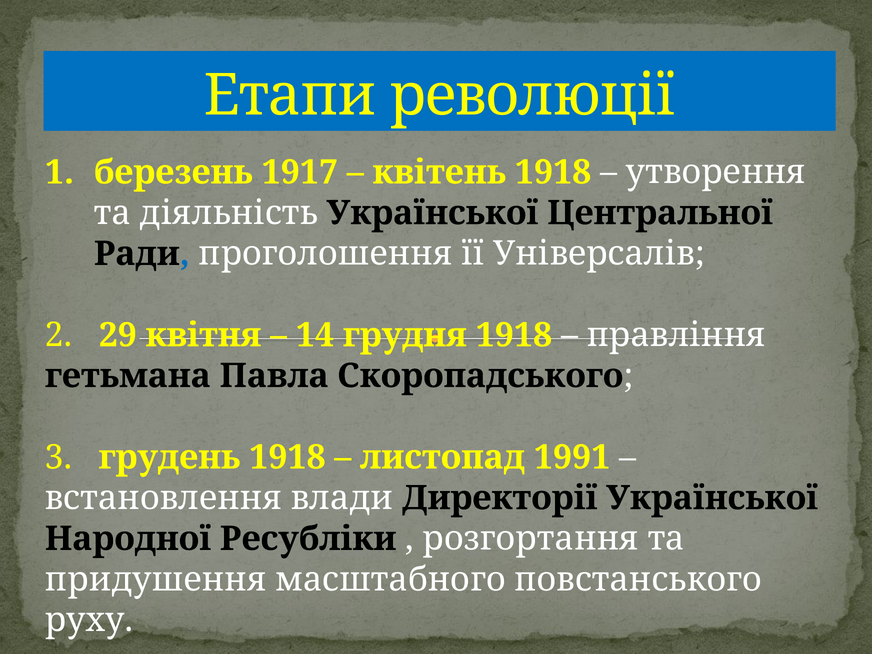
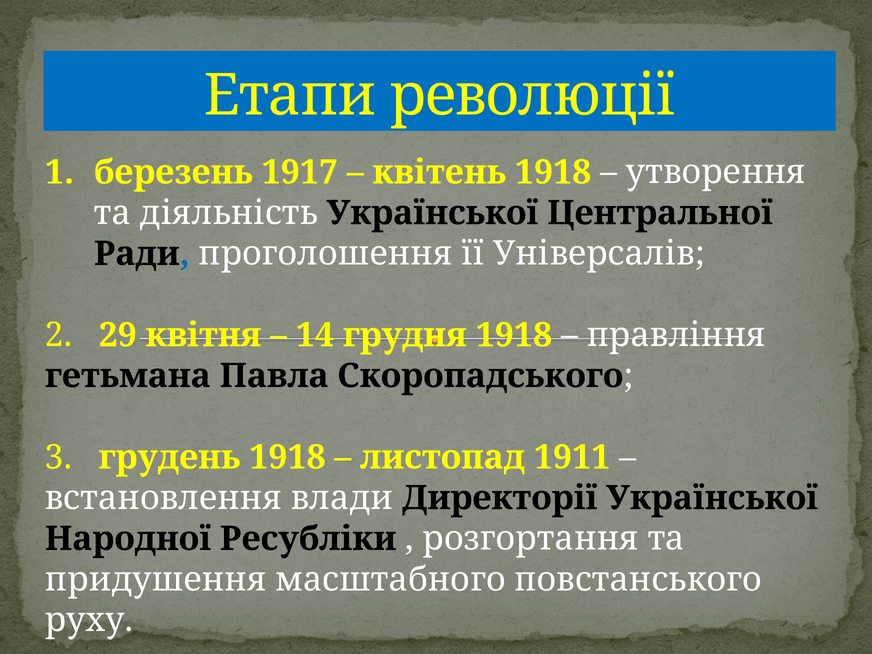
1991: 1991 -> 1911
